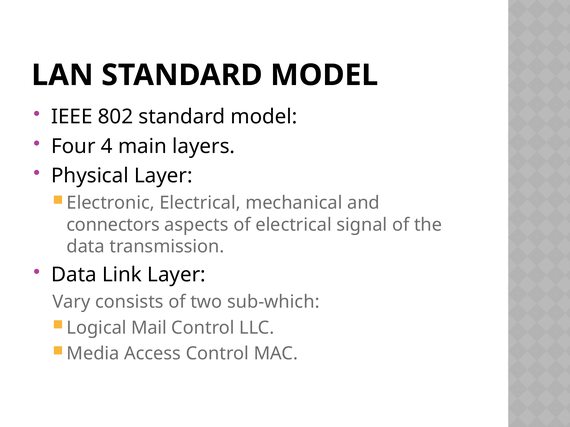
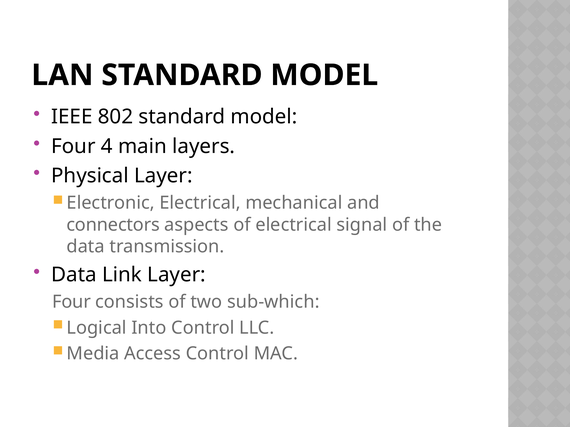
Vary at (71, 302): Vary -> Four
Mail: Mail -> Into
